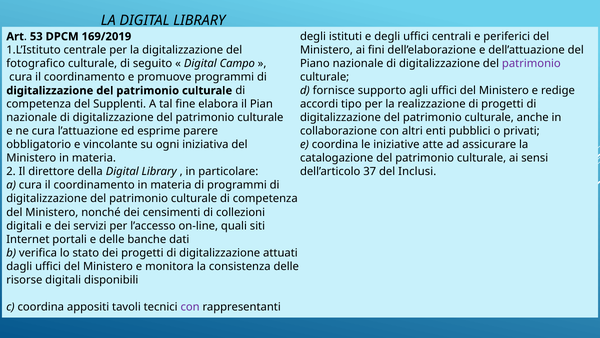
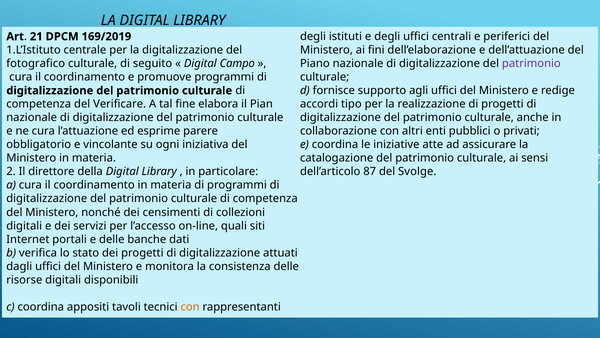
53: 53 -> 21
Supplenti: Supplenti -> Verificare
37: 37 -> 87
Inclusi: Inclusi -> Svolge
con at (190, 306) colour: purple -> orange
